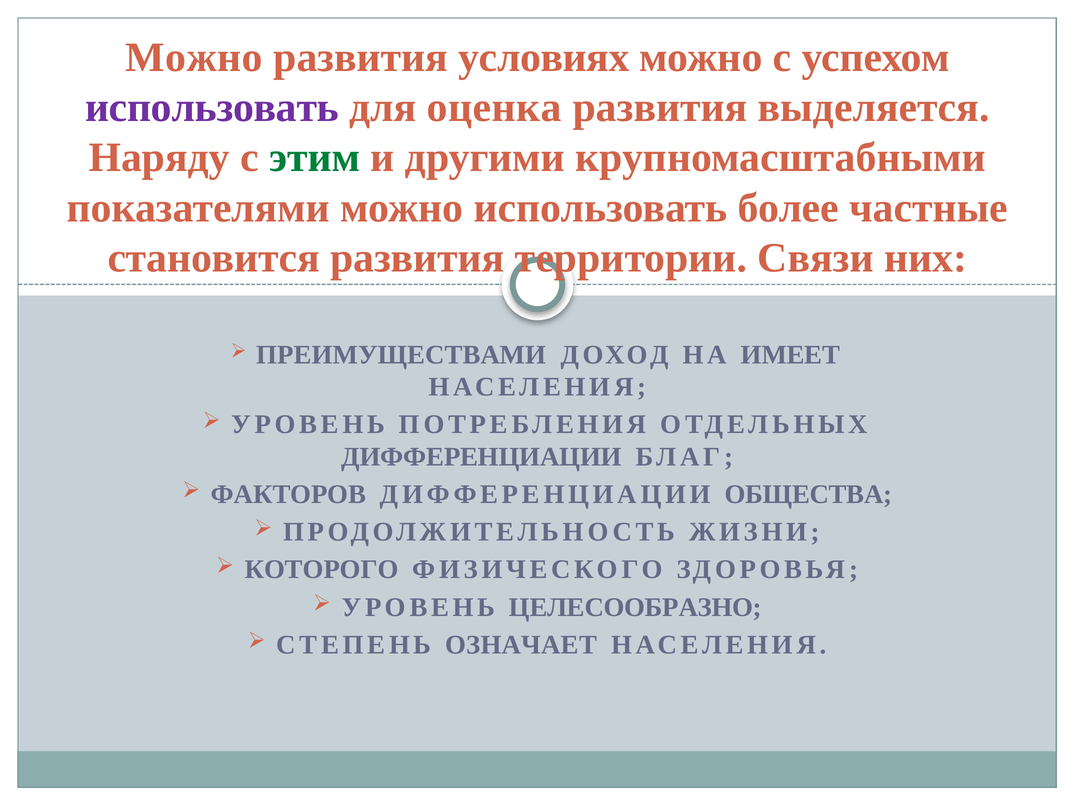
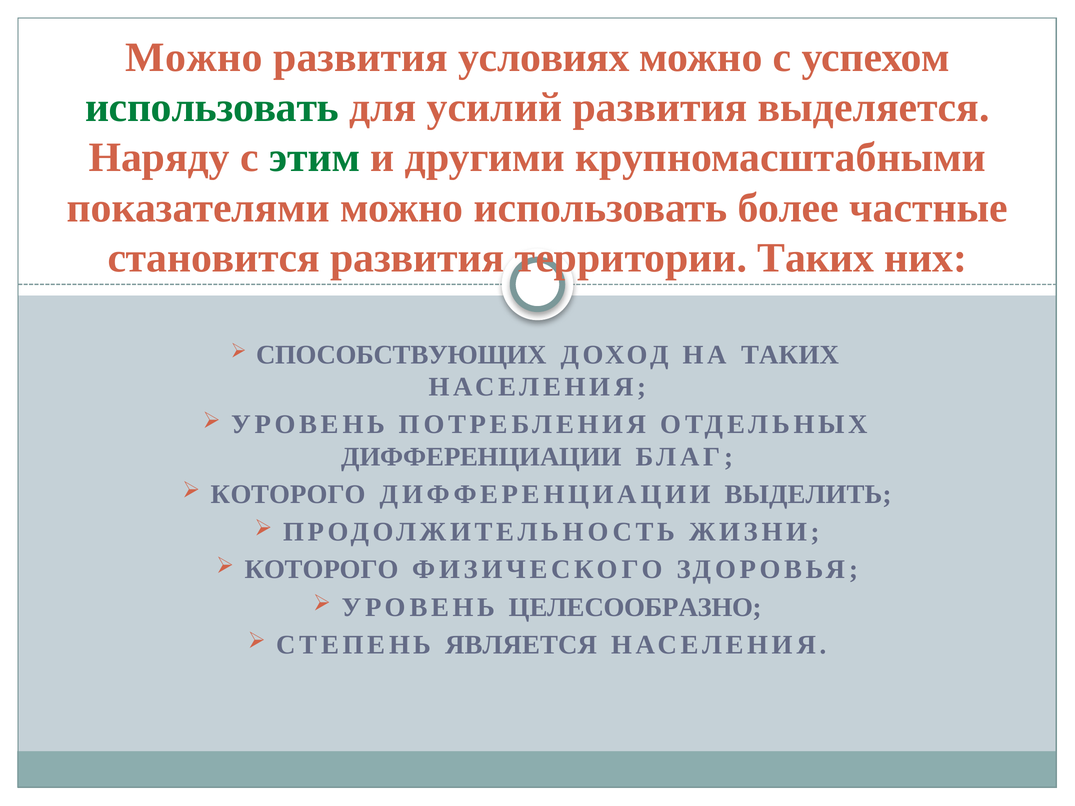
использовать at (212, 107) colour: purple -> green
оценка: оценка -> усилий
территории Связи: Связи -> Таких
ПРЕИМУЩЕСТВАМИ: ПРЕИМУЩЕСТВАМИ -> СПОСОБСТВУЮЩИХ
НА ИМЕЕТ: ИМЕЕТ -> ТАКИХ
ФАКТОРОВ at (288, 495): ФАКТОРОВ -> КОТОРОГО
ОБЩЕСТВА: ОБЩЕСТВА -> ВЫДЕЛИТЬ
ОЗНАЧАЕТ: ОЗНАЧАЕТ -> ЯВЛЯЕТСЯ
